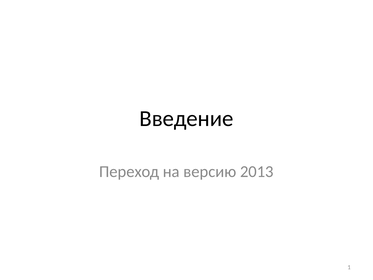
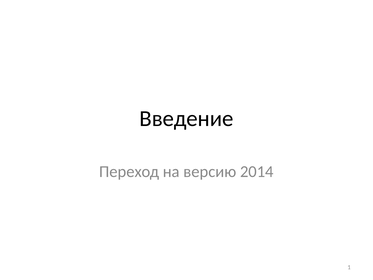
2013: 2013 -> 2014
